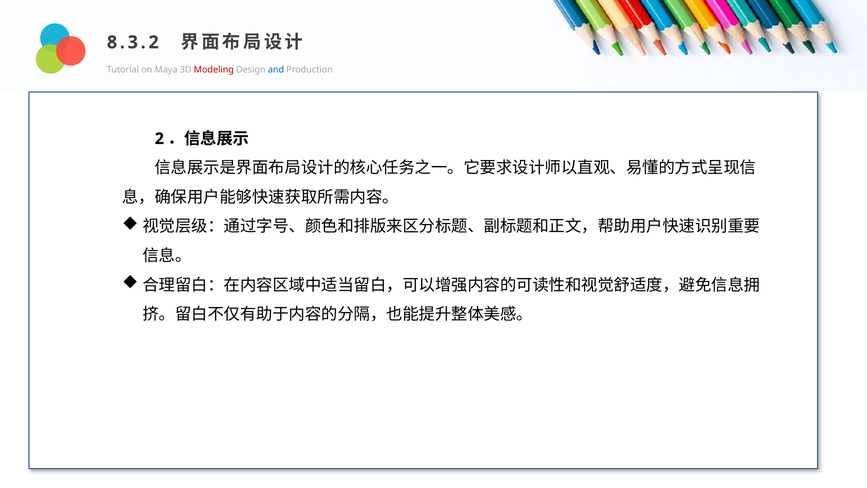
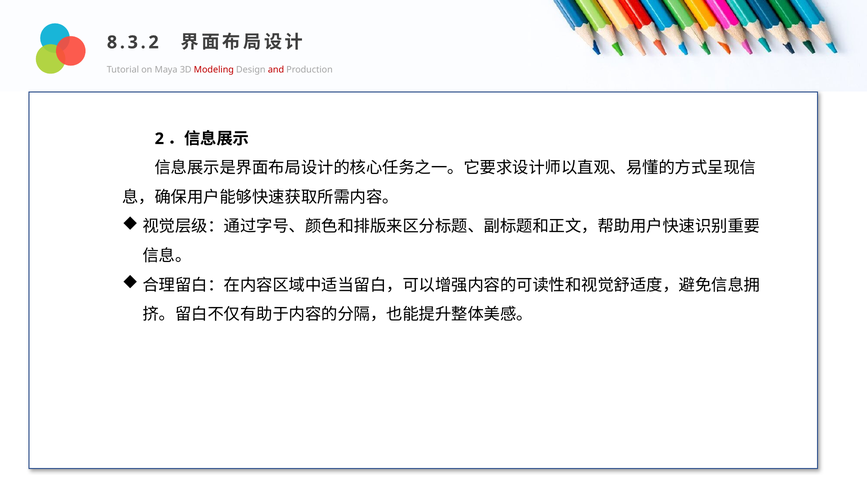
and at (276, 70) colour: blue -> red
